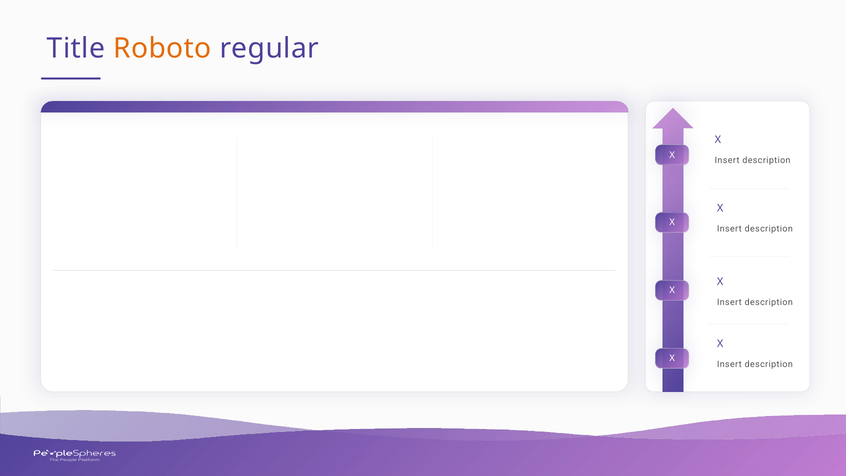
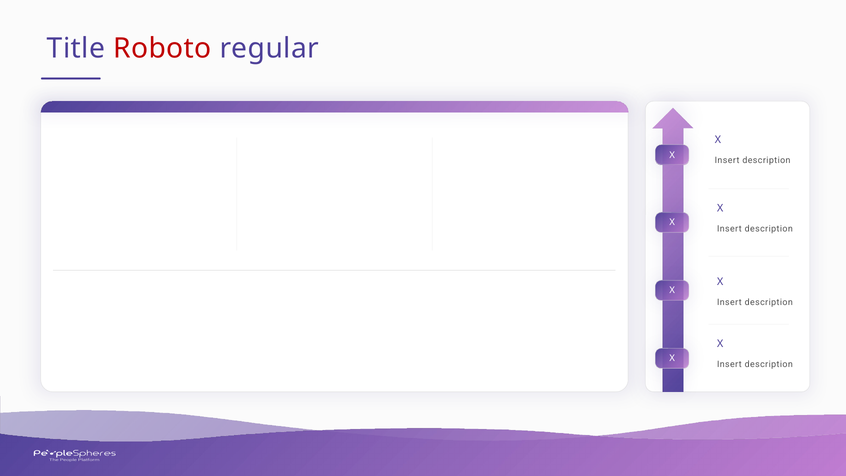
Roboto colour: orange -> red
